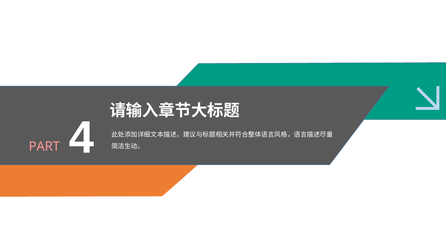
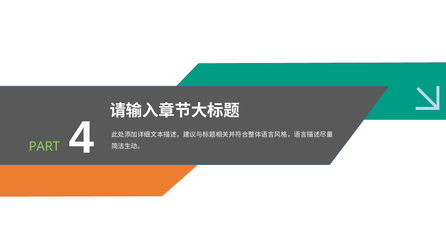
PART colour: pink -> light green
